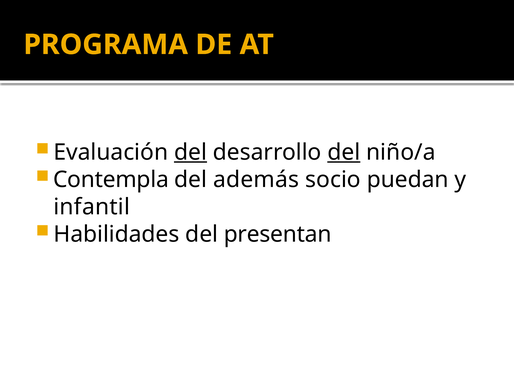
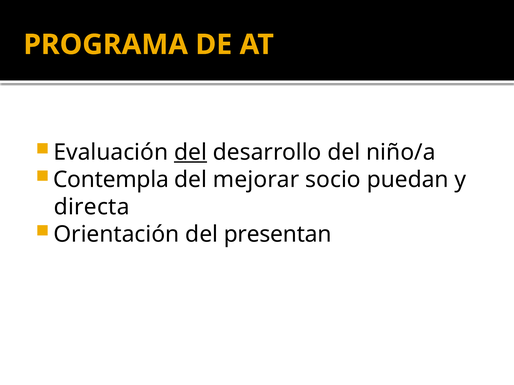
del at (344, 153) underline: present -> none
además: además -> mejorar
infantil: infantil -> directa
Habilidades: Habilidades -> Orientación
